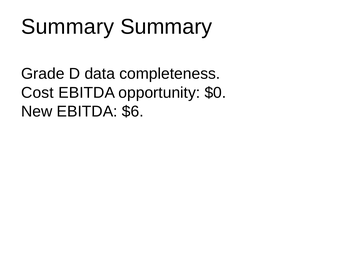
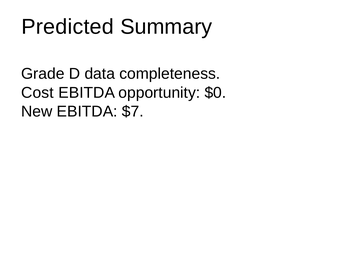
Summary at (68, 27): Summary -> Predicted
$6: $6 -> $7
